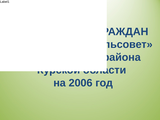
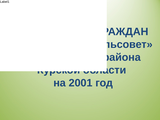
2006: 2006 -> 2001
